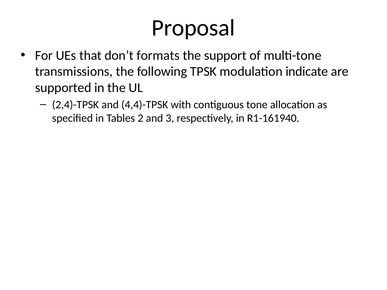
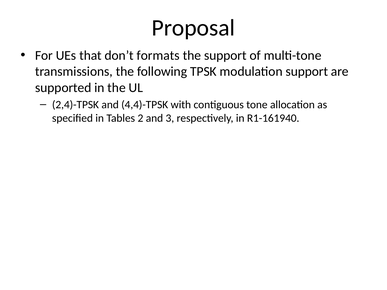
modulation indicate: indicate -> support
